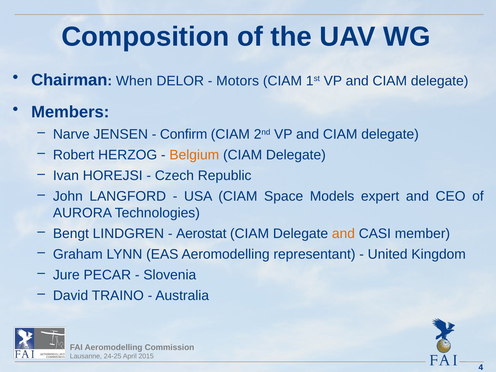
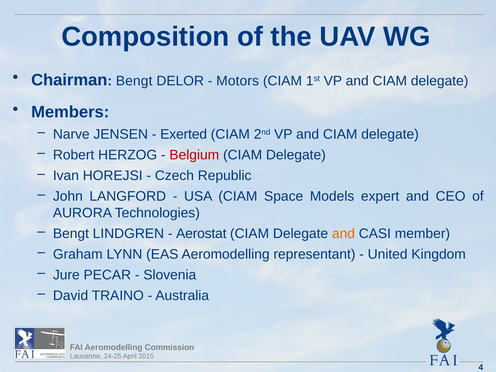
When at (134, 81): When -> Bengt
Confirm: Confirm -> Exerted
Belgium colour: orange -> red
